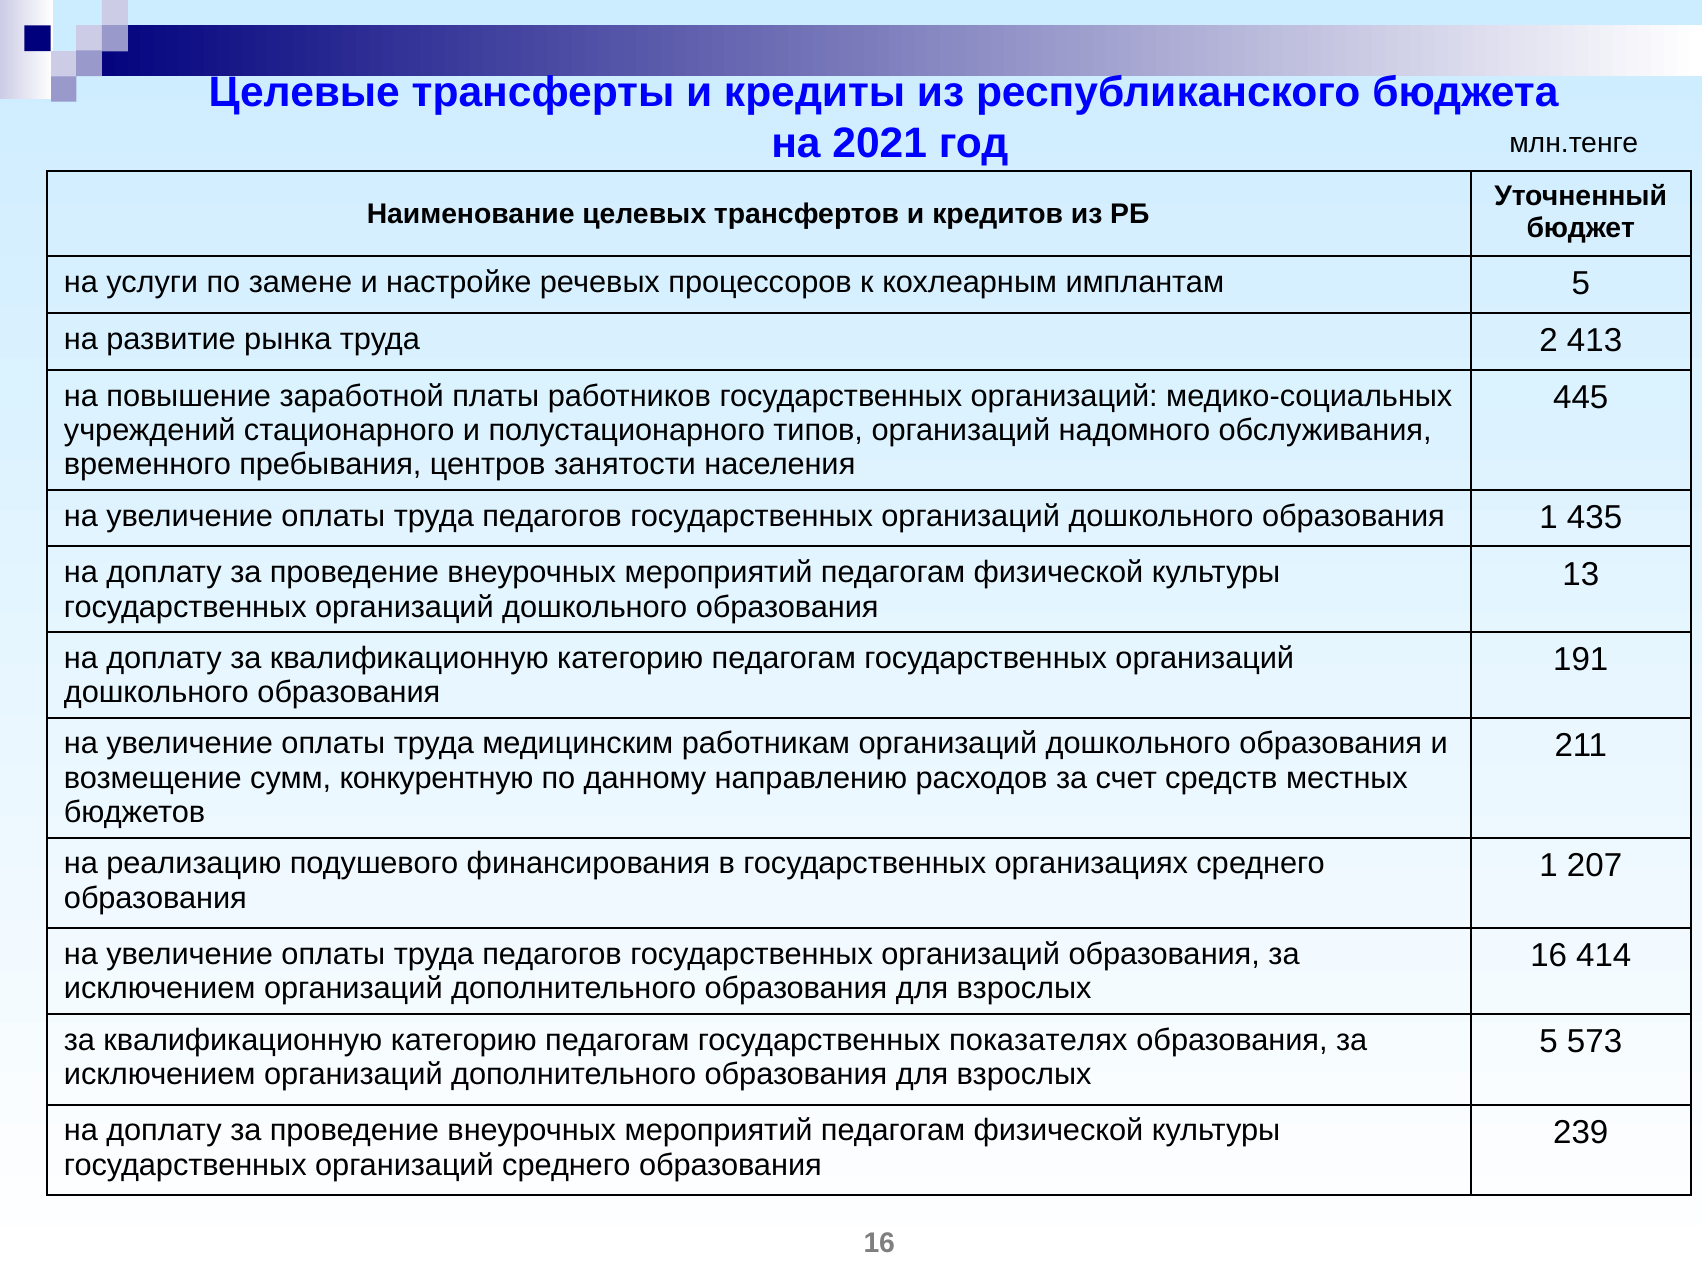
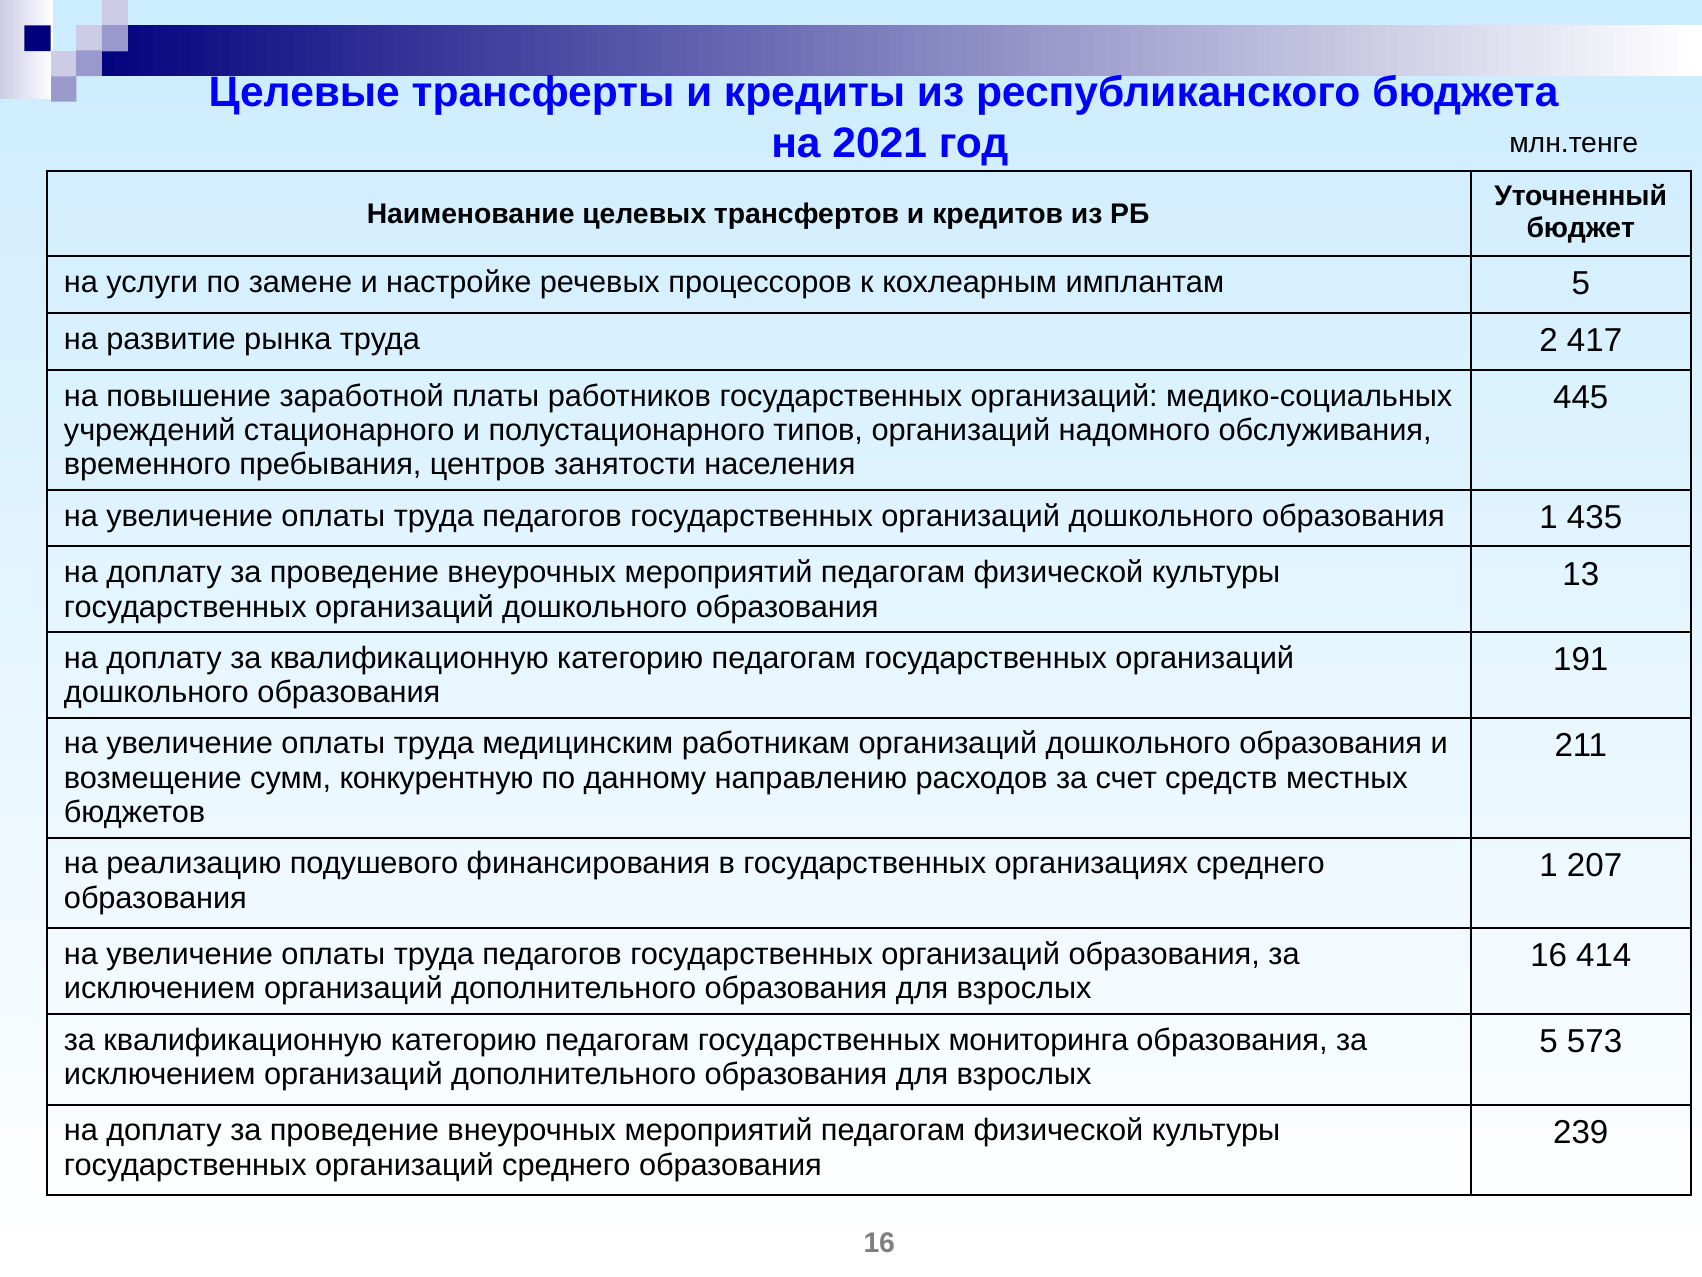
413: 413 -> 417
показателях: показателях -> мониторинга
